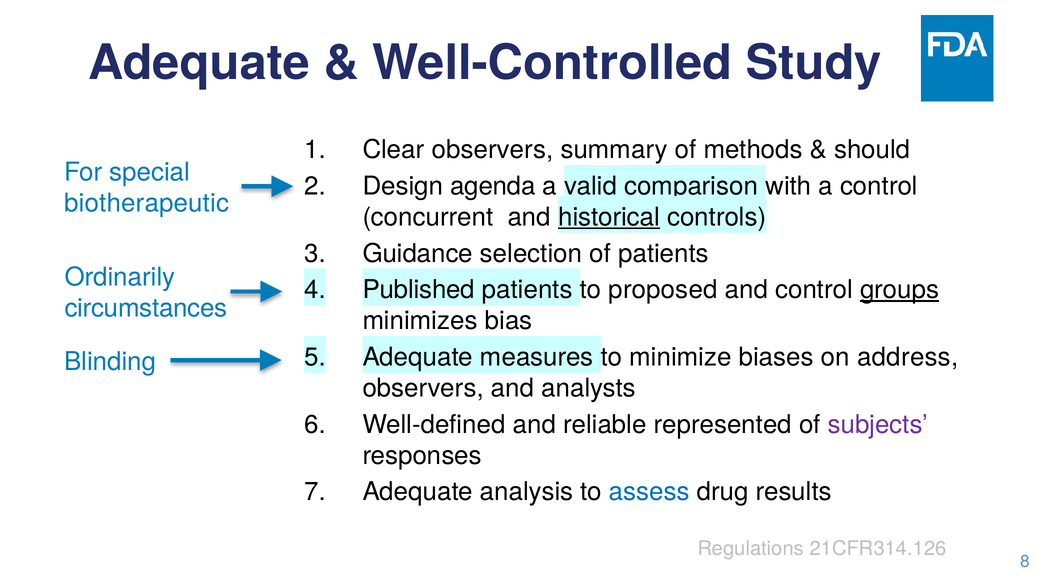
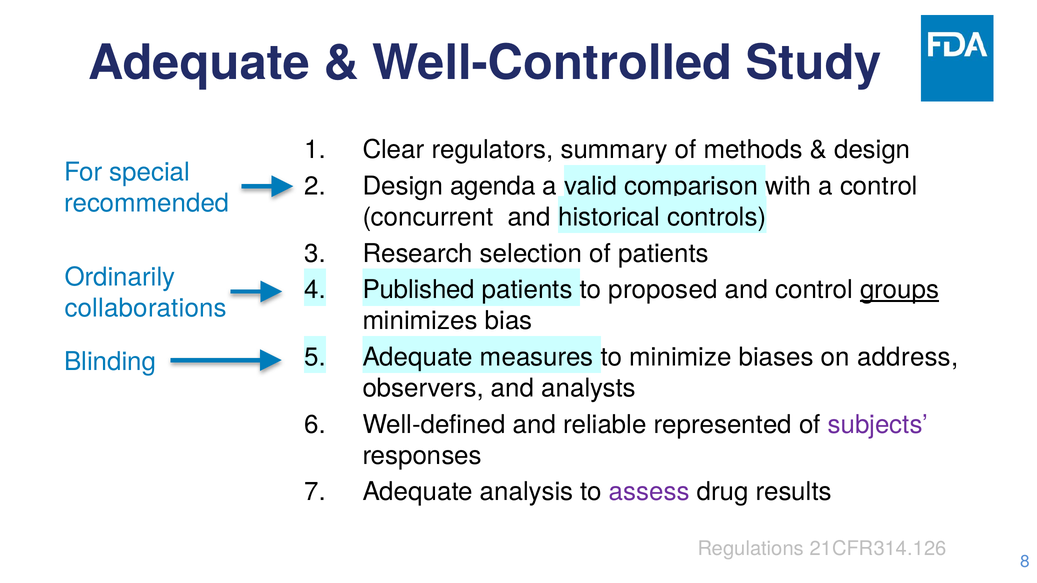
Clear observers: observers -> regulators
should at (872, 150): should -> design
biotherapeutic: biotherapeutic -> recommended
historical underline: present -> none
Guidance: Guidance -> Research
circumstances: circumstances -> collaborations
assess colour: blue -> purple
